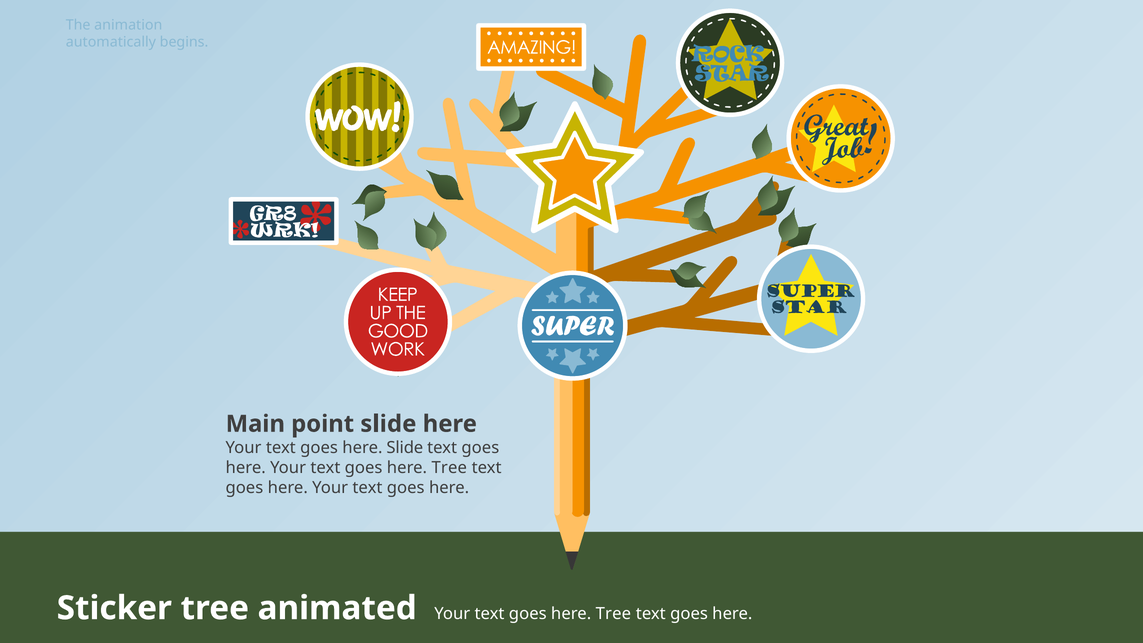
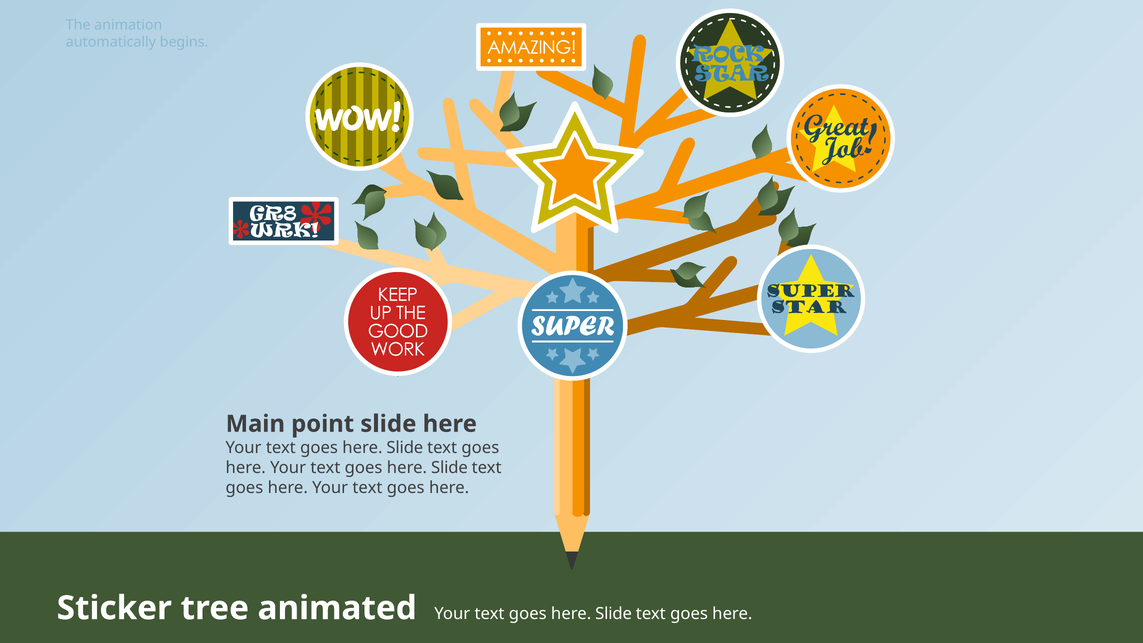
Tree at (449, 468): Tree -> Slide
Tree at (613, 614): Tree -> Slide
